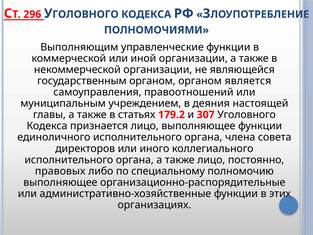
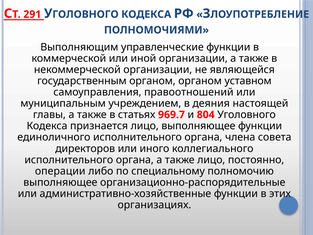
296: 296 -> 291
является: является -> уставном
179.2: 179.2 -> 969.7
307: 307 -> 804
правовых: правовых -> операции
